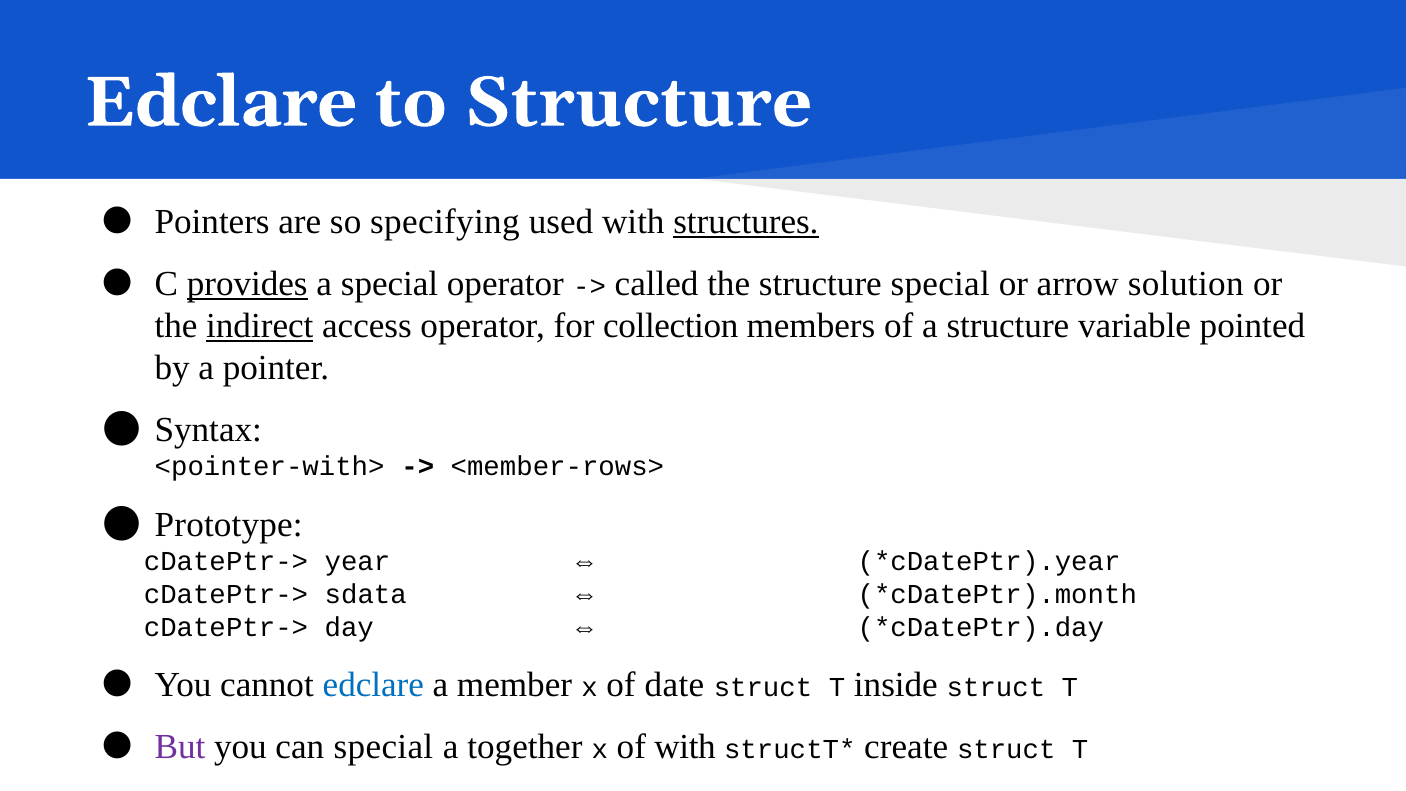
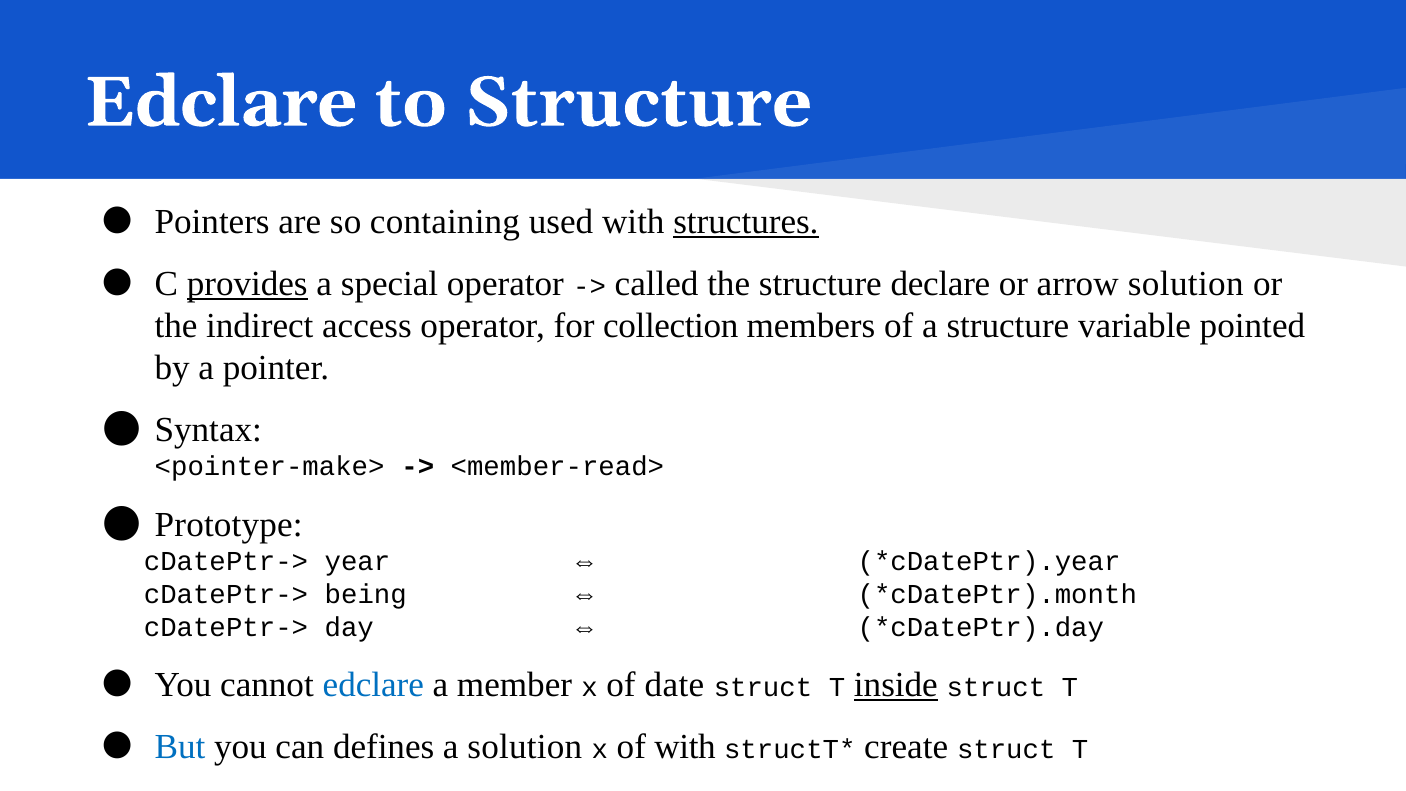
specifying: specifying -> containing
structure special: special -> declare
indirect underline: present -> none
<pointer-with>: <pointer-with> -> <pointer-make>
<member-rows>: <member-rows> -> <member-read>
sdata: sdata -> being
inside underline: none -> present
But colour: purple -> blue
can special: special -> defines
a together: together -> solution
